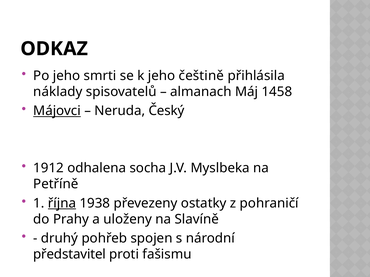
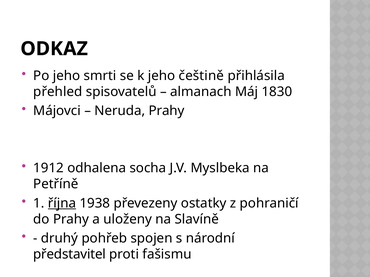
náklady: náklady -> přehled
1458: 1458 -> 1830
Májovci underline: present -> none
Neruda Český: Český -> Prahy
